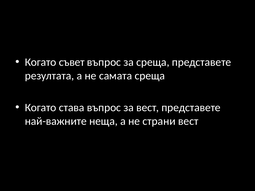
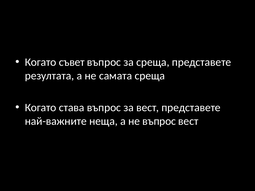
не страни: страни -> въпрос
